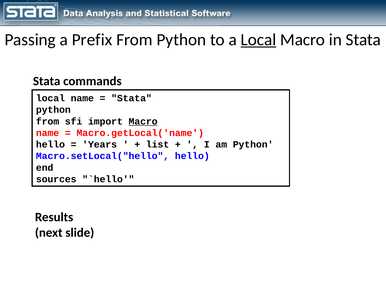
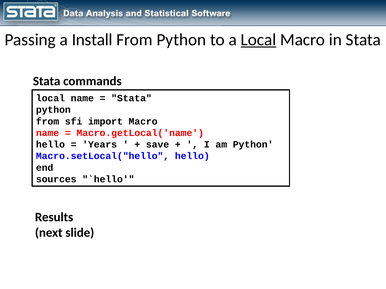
Prefix: Prefix -> Install
Macro at (143, 122) underline: present -> none
list: list -> save
